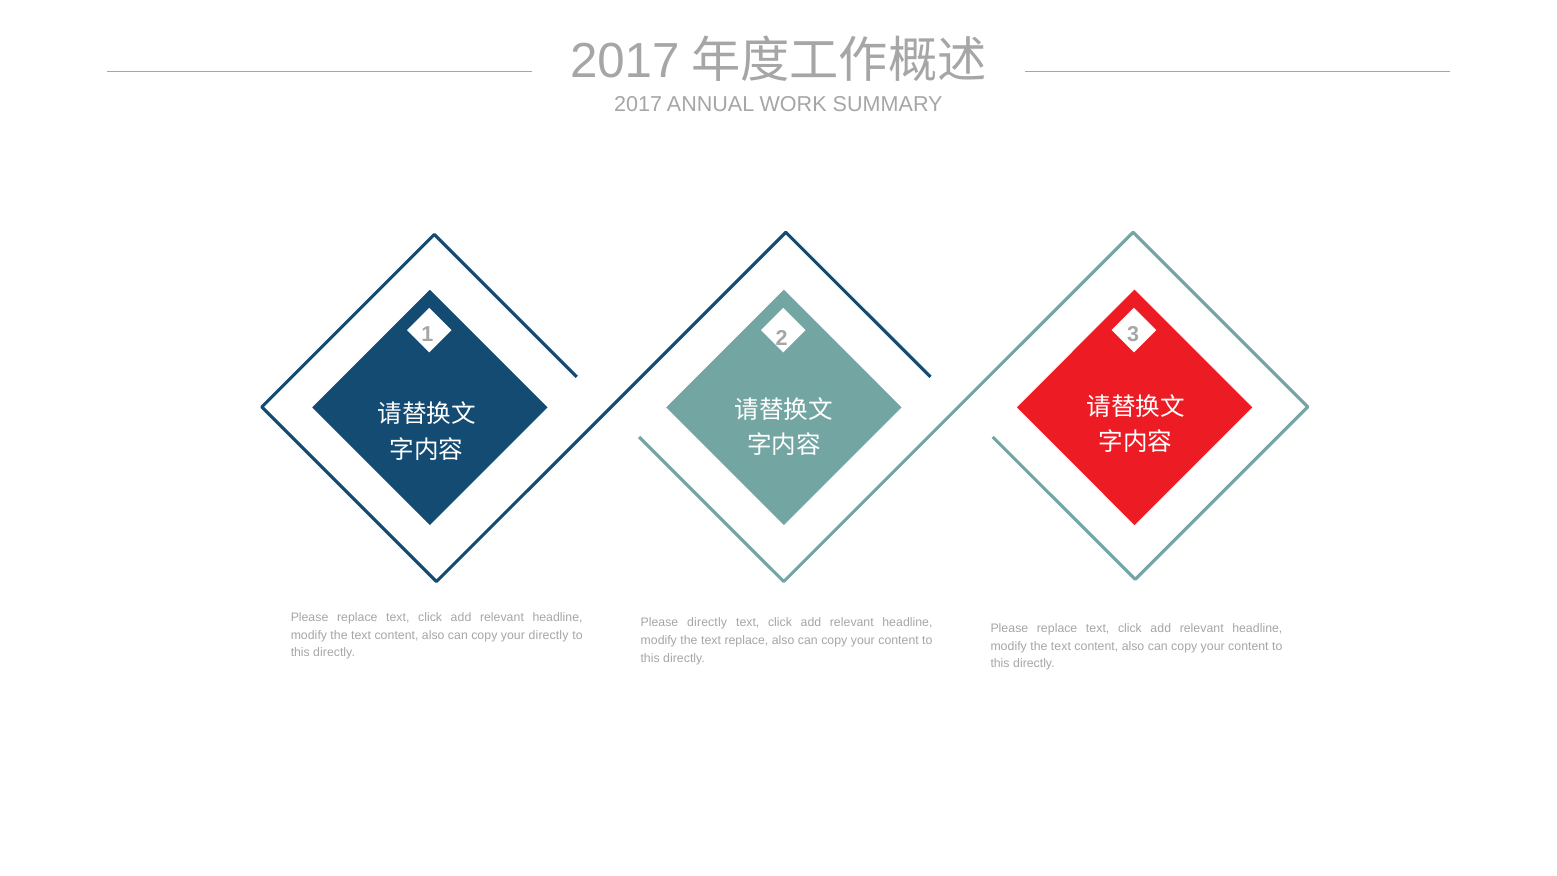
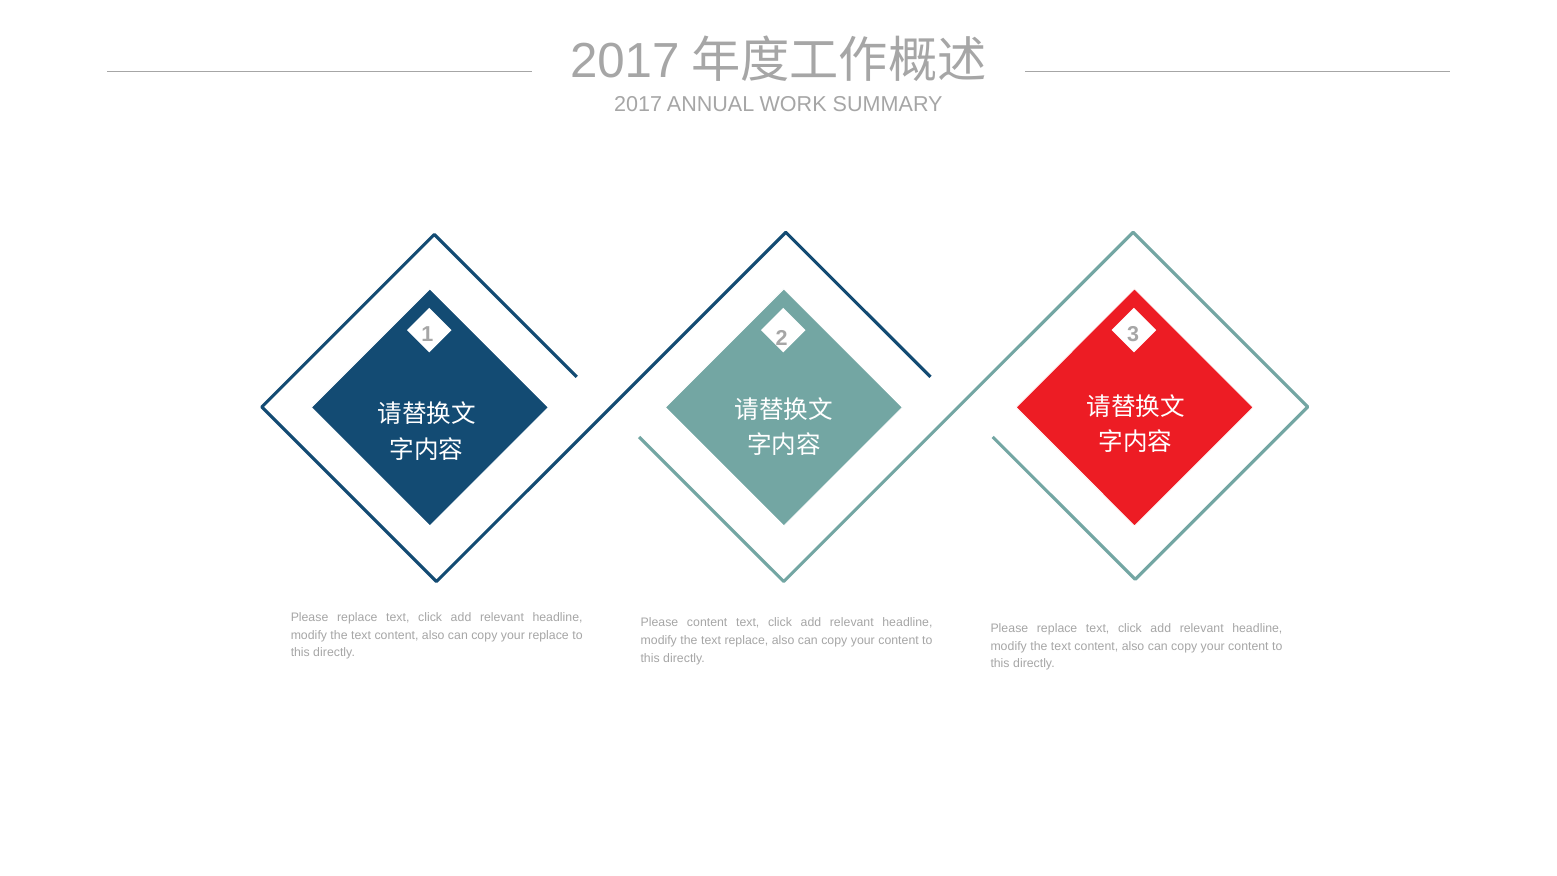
Please directly: directly -> content
your directly: directly -> replace
